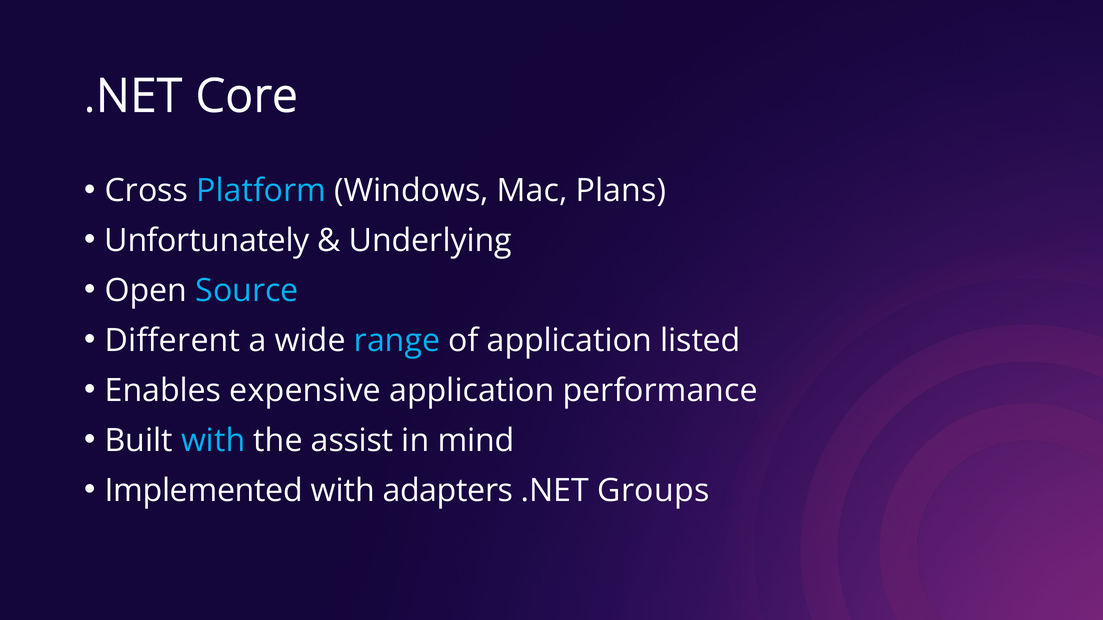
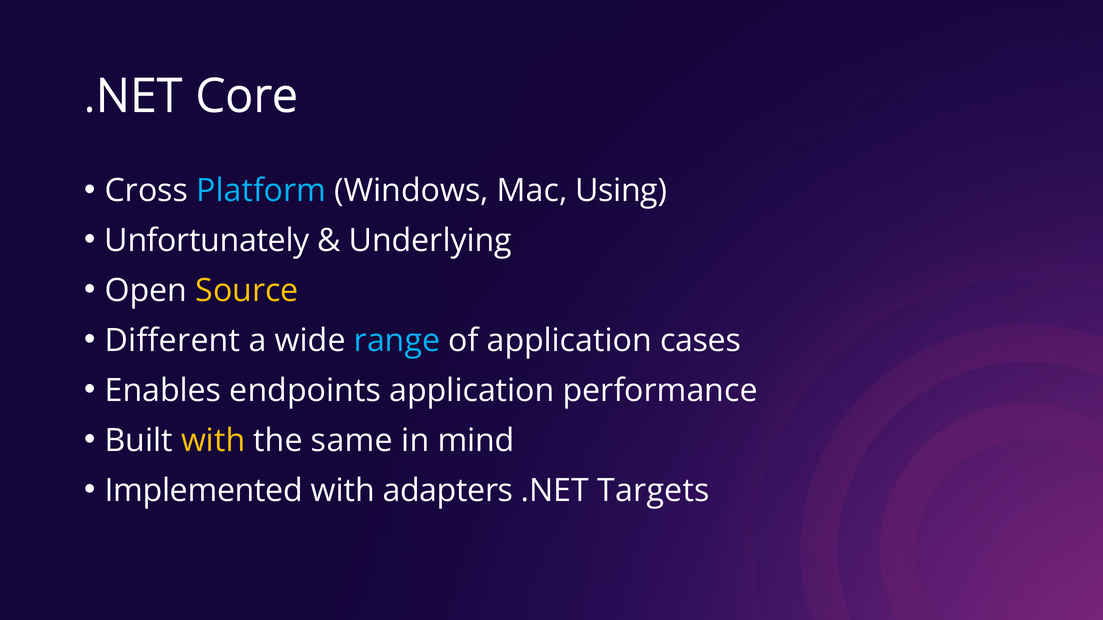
Plans: Plans -> Using
Source colour: light blue -> yellow
listed: listed -> cases
expensive: expensive -> endpoints
with at (213, 441) colour: light blue -> yellow
assist: assist -> same
Groups: Groups -> Targets
